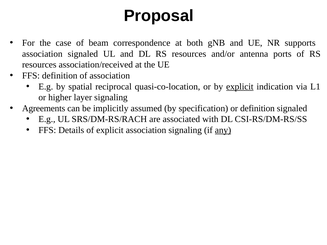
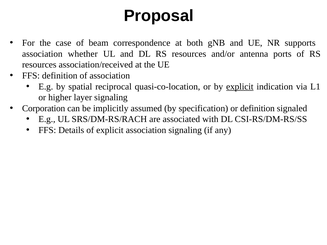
association signaled: signaled -> whether
Agreements: Agreements -> Corporation
any underline: present -> none
